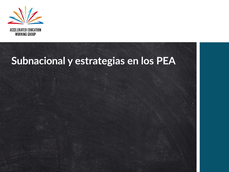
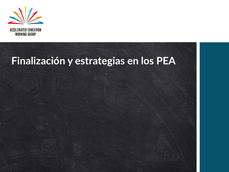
Subnacional: Subnacional -> Finalización
